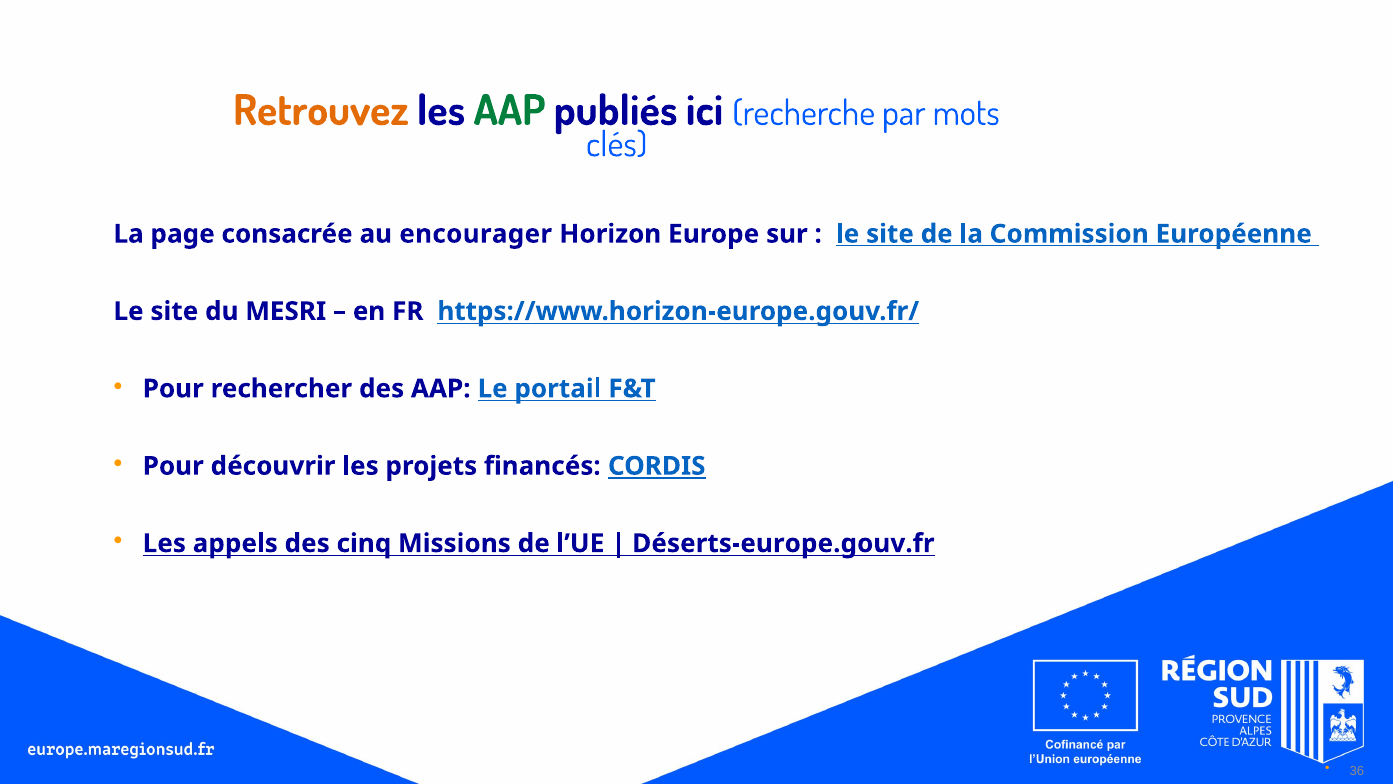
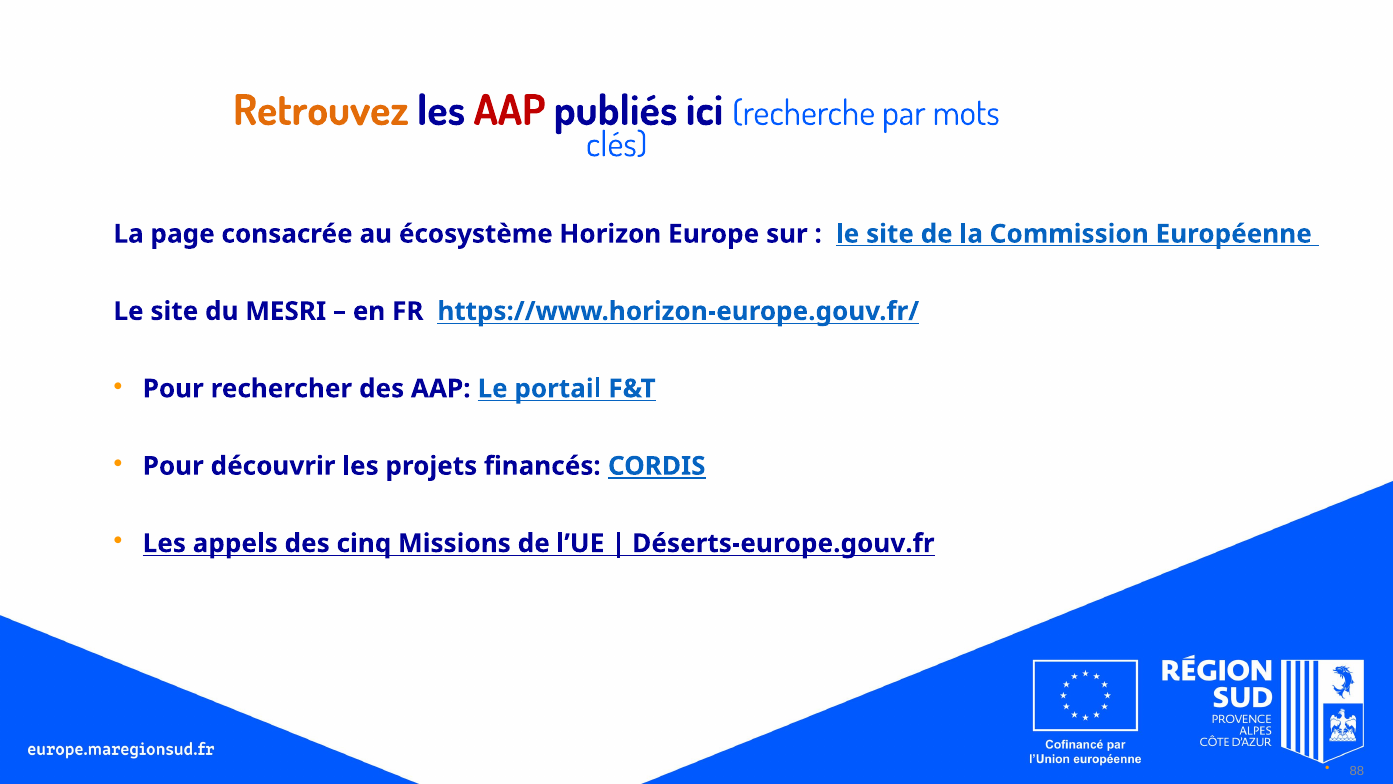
AAP at (510, 111) colour: green -> red
encourager: encourager -> écosystème
36: 36 -> 88
